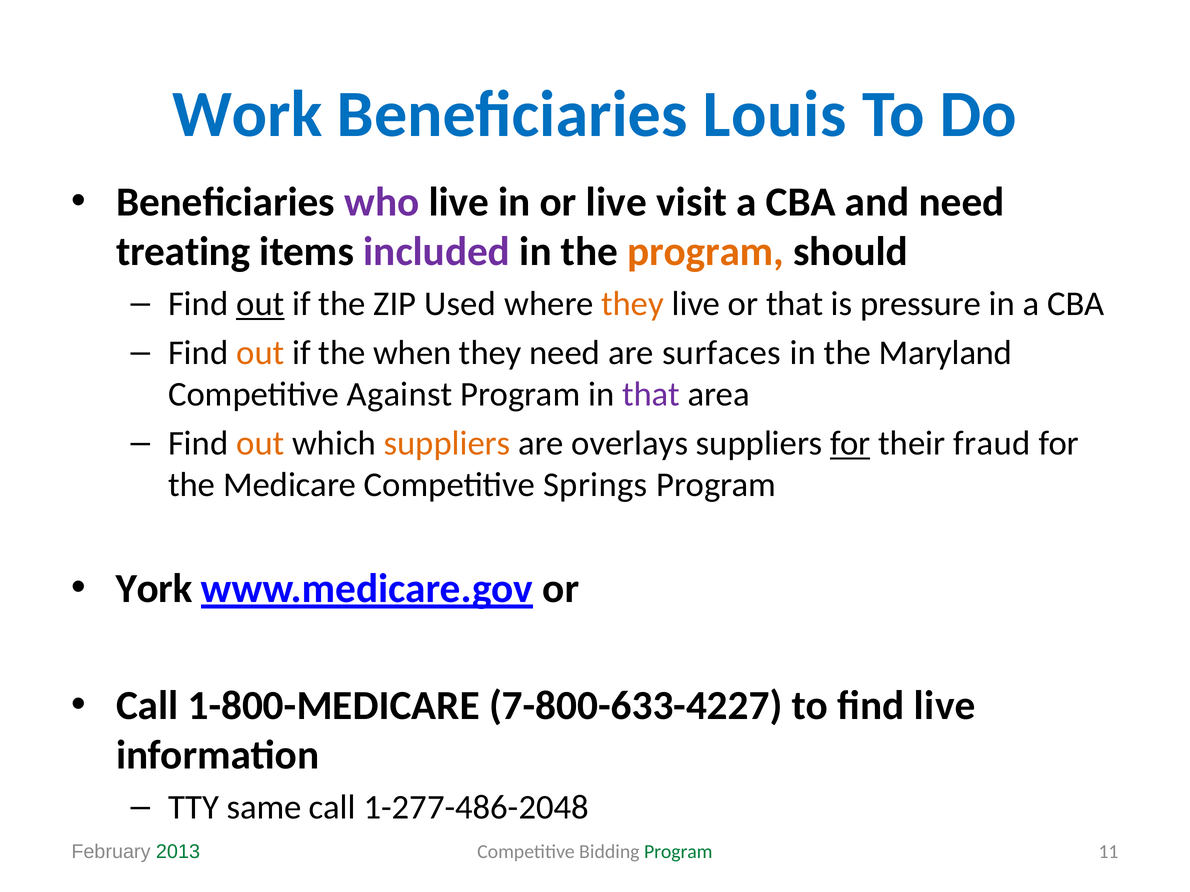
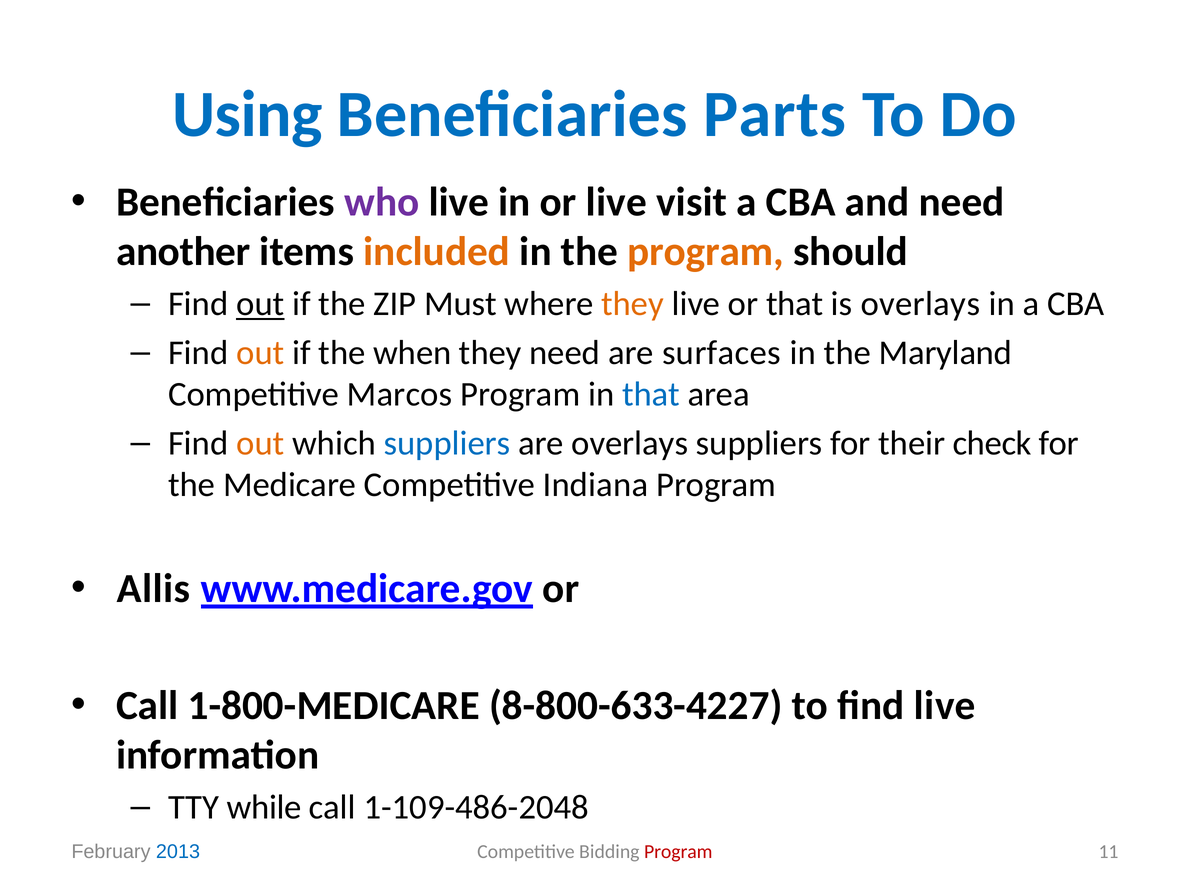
Work: Work -> Using
Louis: Louis -> Parts
treating: treating -> another
included colour: purple -> orange
Used: Used -> Must
is pressure: pressure -> overlays
Against: Against -> Marcos
that at (651, 395) colour: purple -> blue
suppliers at (447, 444) colour: orange -> blue
for at (850, 444) underline: present -> none
fraud: fraud -> check
Springs: Springs -> Indiana
York: York -> Allis
7-800-633-4227: 7-800-633-4227 -> 8-800-633-4227
same: same -> while
1-277-486-2048: 1-277-486-2048 -> 1-109-486-2048
2013 colour: green -> blue
Program at (678, 852) colour: green -> red
